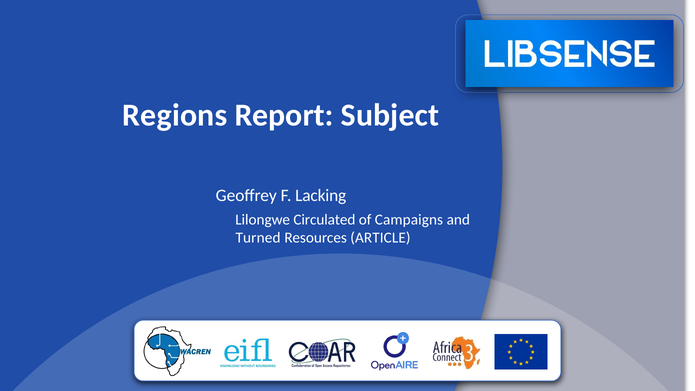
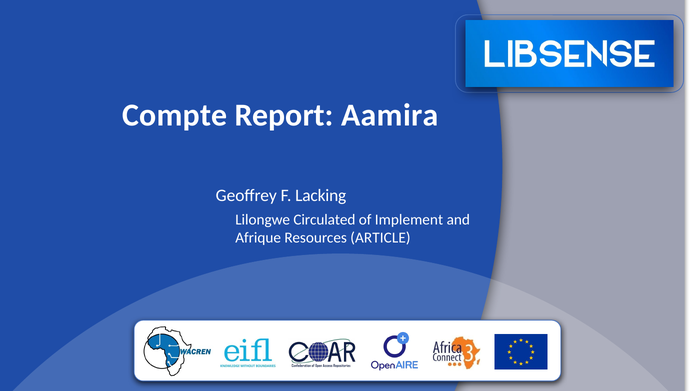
Regions: Regions -> Compte
Subject: Subject -> Aamira
Campaigns: Campaigns -> Implement
Turned: Turned -> Afrique
